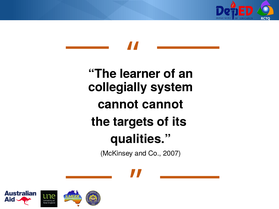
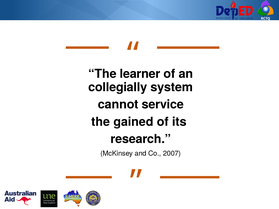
cannot cannot: cannot -> service
targets: targets -> gained
qualities: qualities -> research
